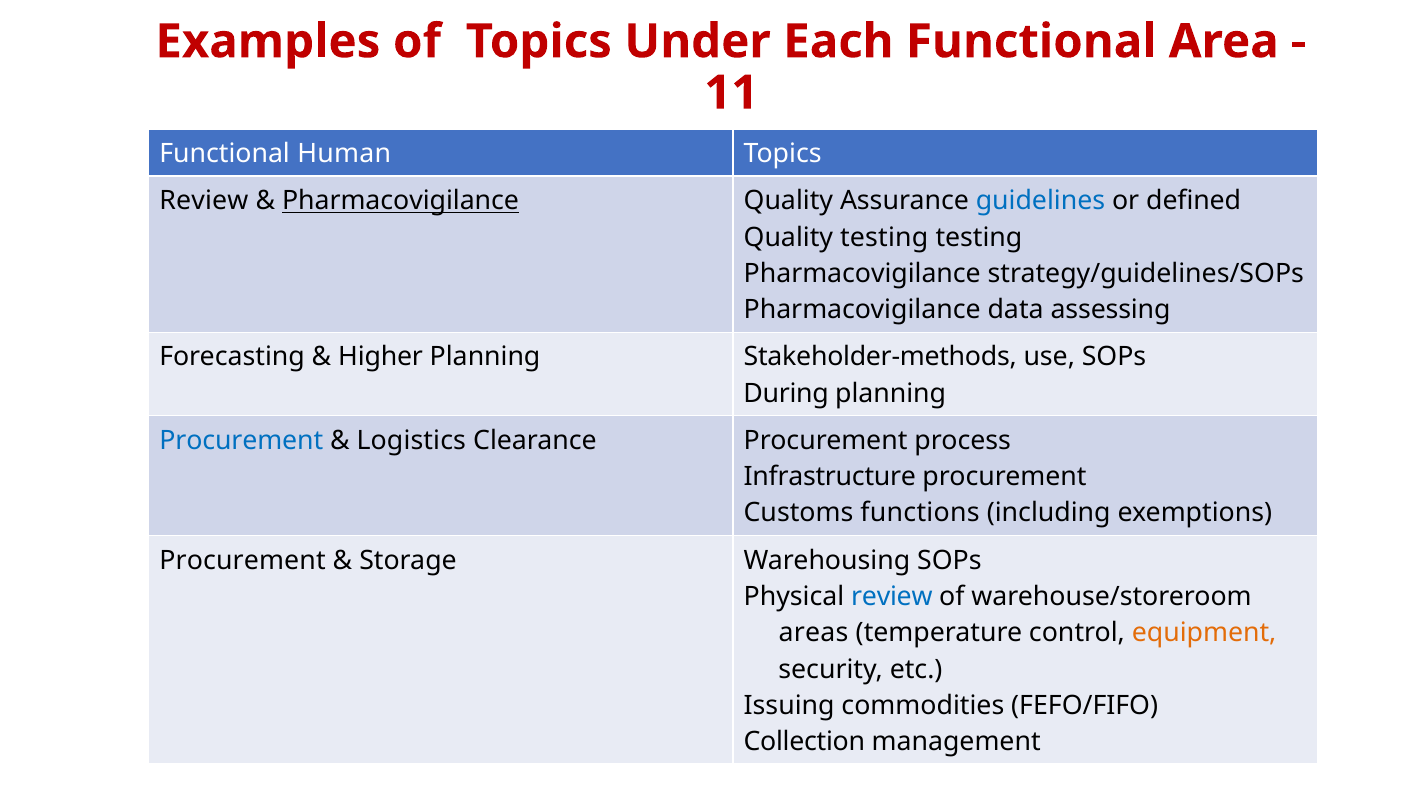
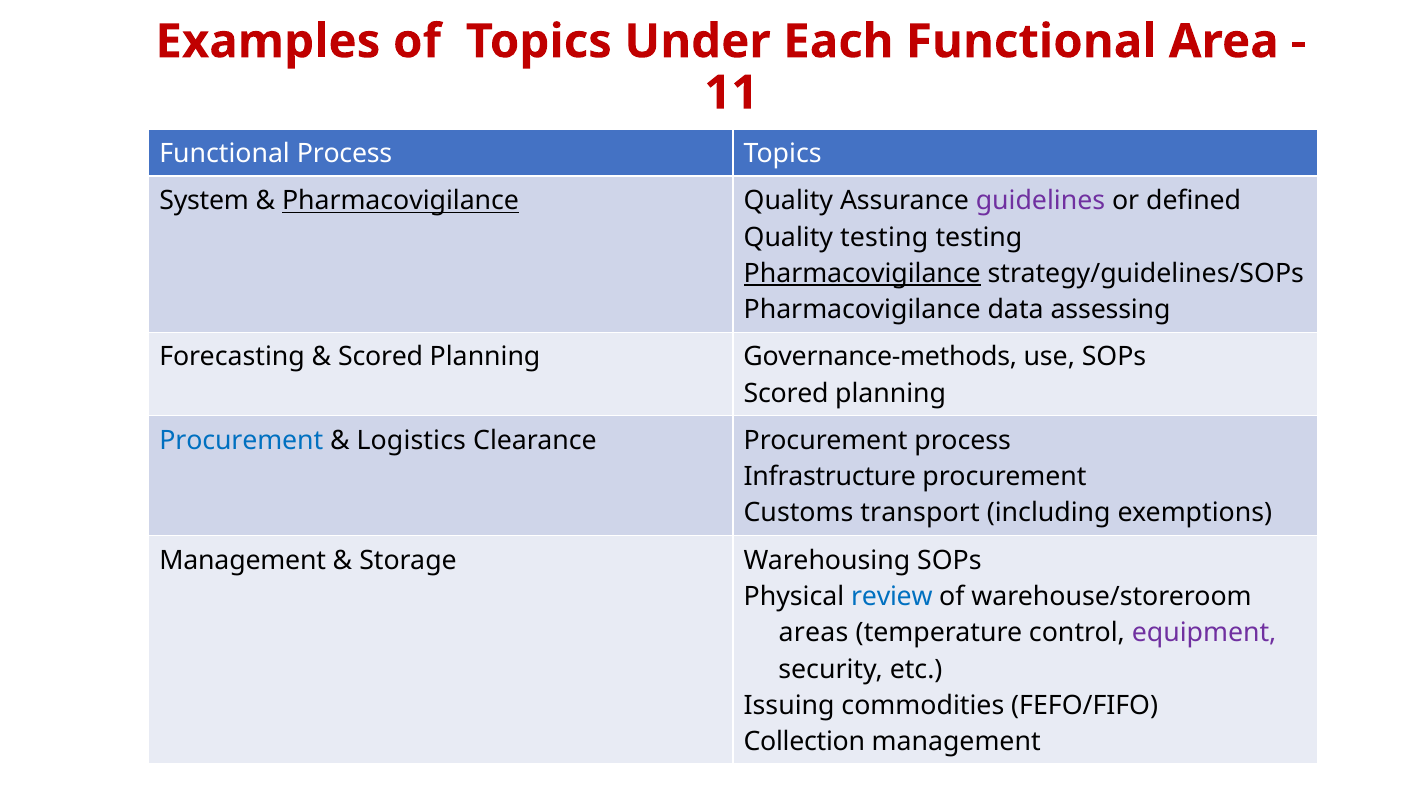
Functional Human: Human -> Process
Review at (204, 201): Review -> System
guidelines colour: blue -> purple
Pharmacovigilance at (862, 274) underline: none -> present
Higher at (381, 357): Higher -> Scored
Stakeholder-methods: Stakeholder-methods -> Governance-methods
During at (786, 394): During -> Scored
functions: functions -> transport
Procurement at (243, 561): Procurement -> Management
equipment colour: orange -> purple
